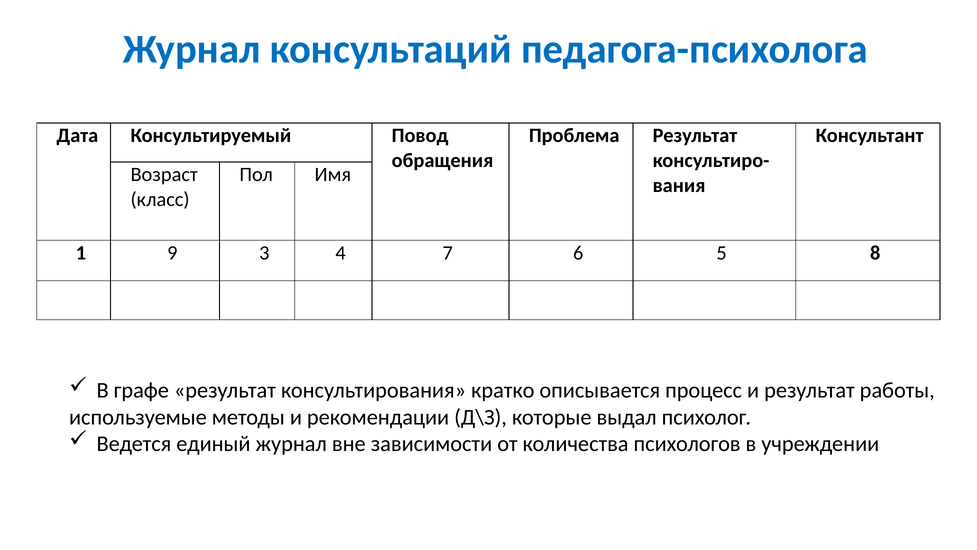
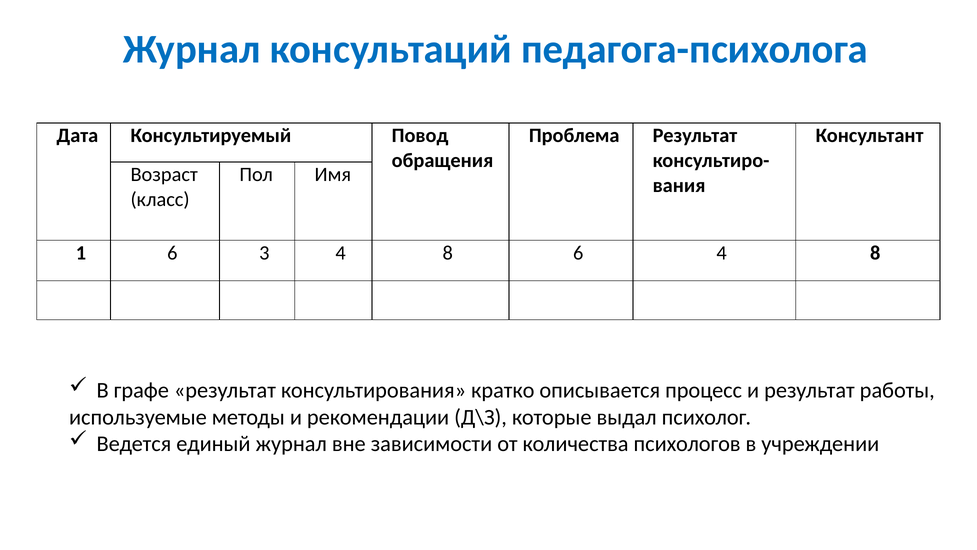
1 9: 9 -> 6
3 4 7: 7 -> 8
6 5: 5 -> 4
